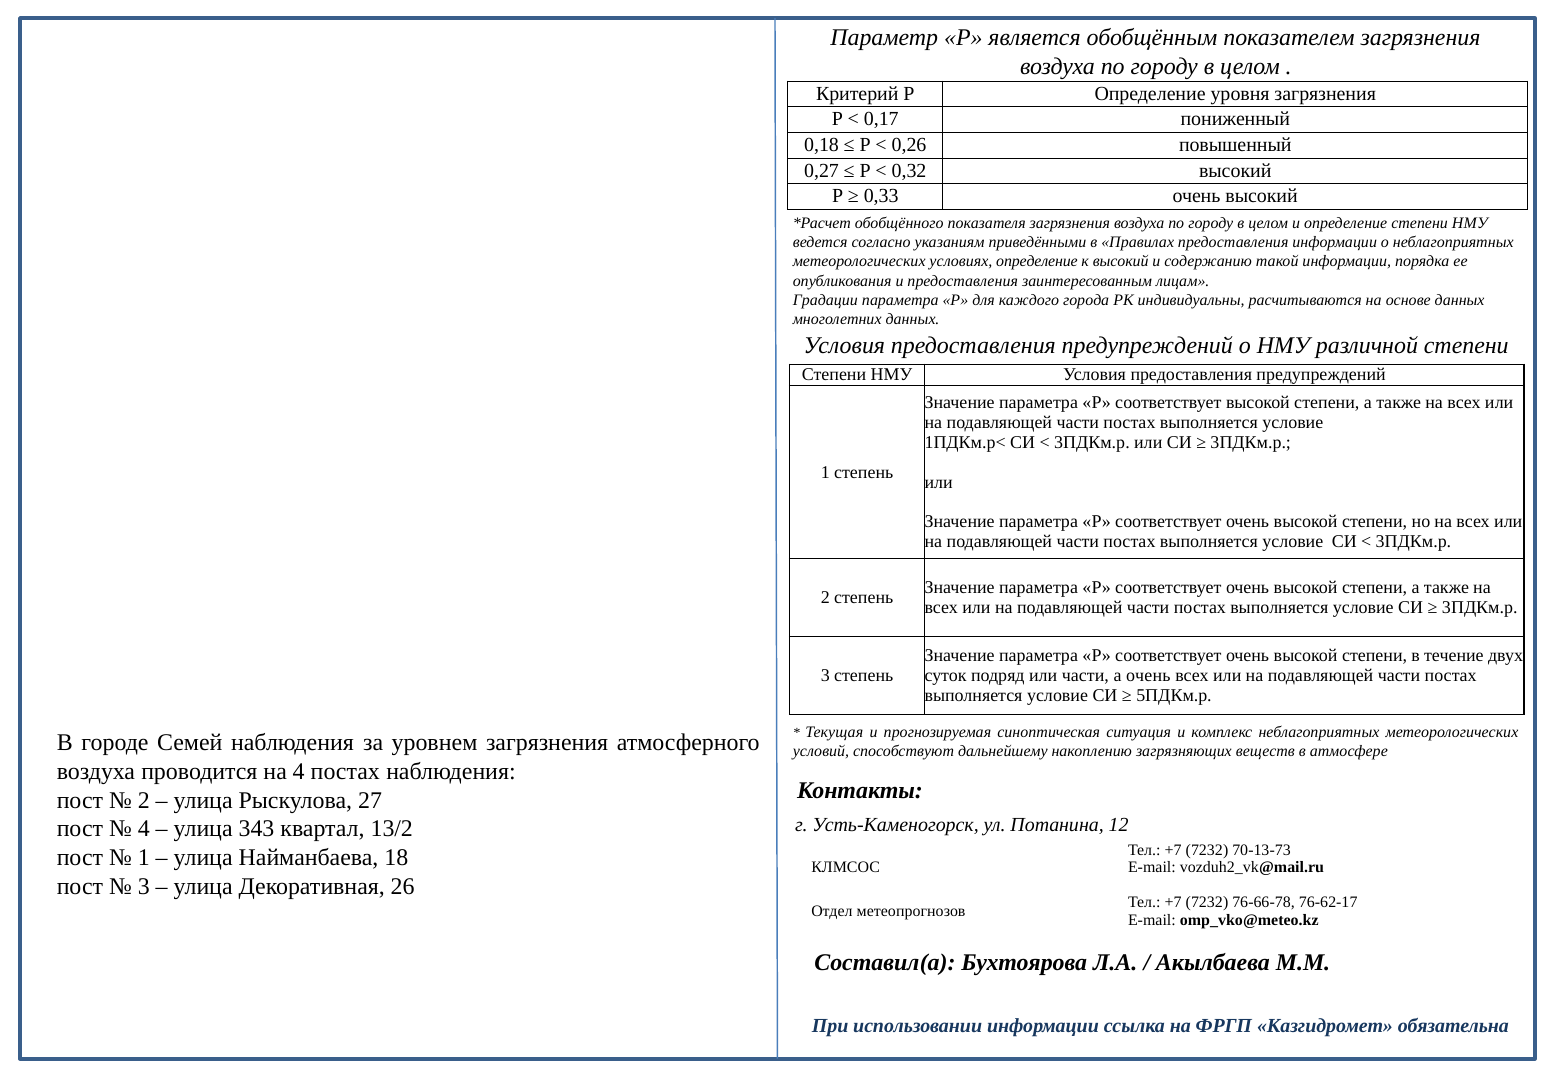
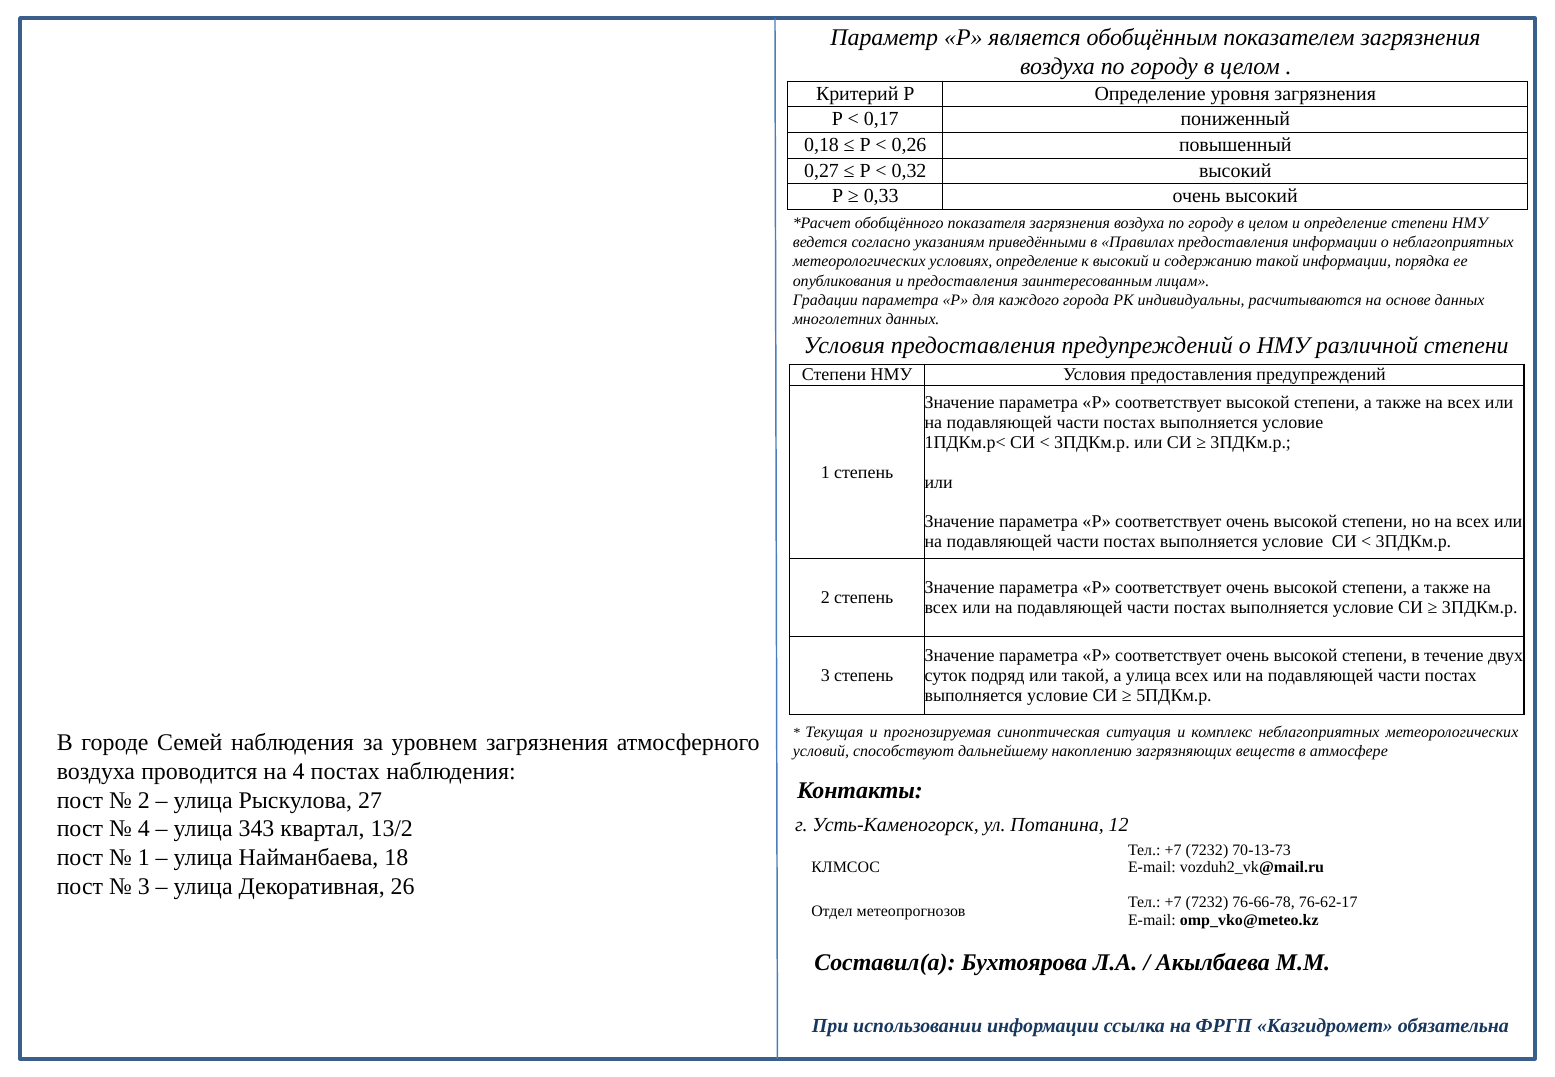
или части: части -> такой
а очень: очень -> улица
